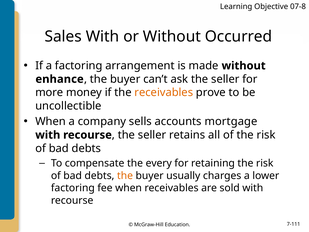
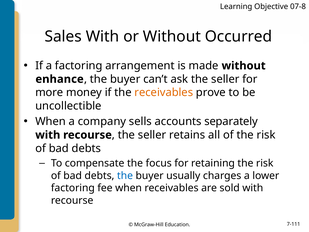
mortgage: mortgage -> separately
every: every -> focus
the at (125, 175) colour: orange -> blue
